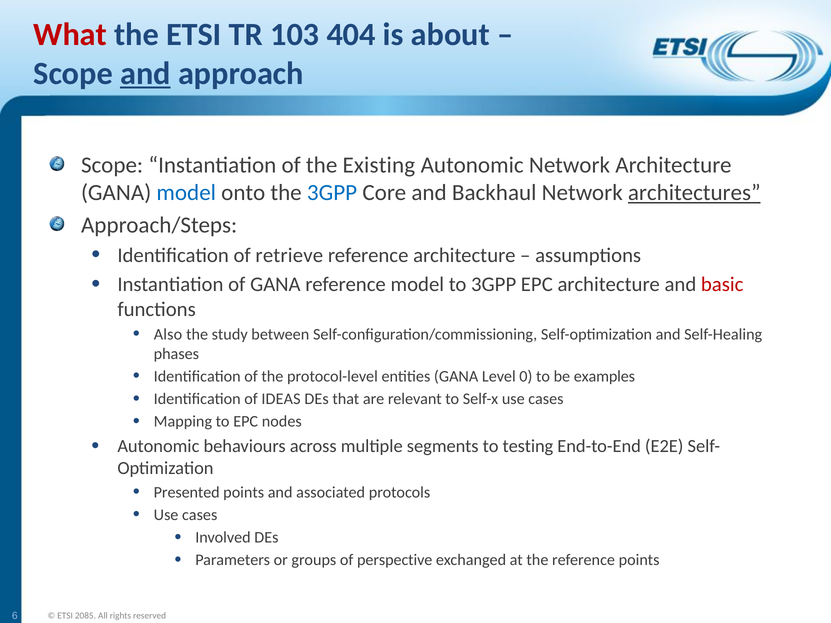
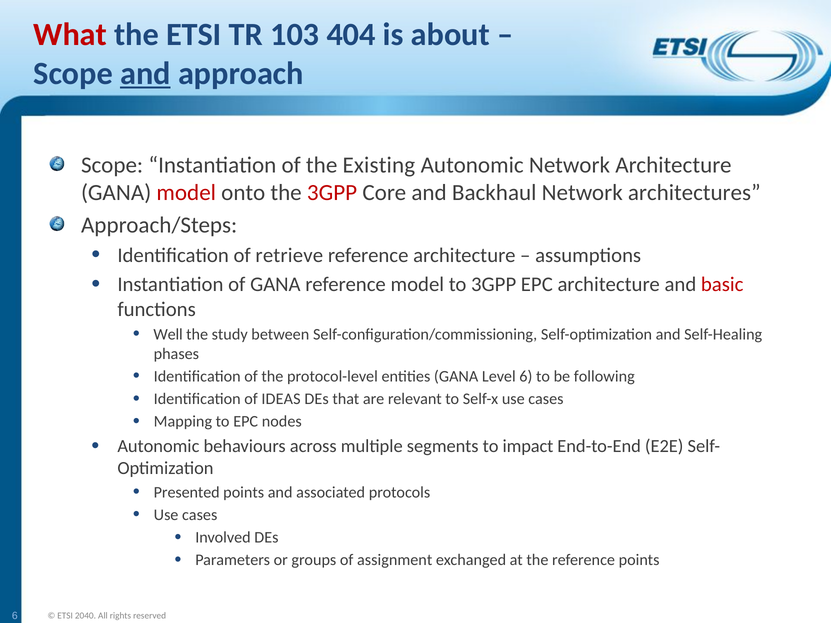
model at (186, 193) colour: blue -> red
3GPP at (332, 193) colour: blue -> red
architectures underline: present -> none
Also: Also -> Well
Level 0: 0 -> 6
examples: examples -> following
testing: testing -> impact
perspective: perspective -> assignment
2085: 2085 -> 2040
